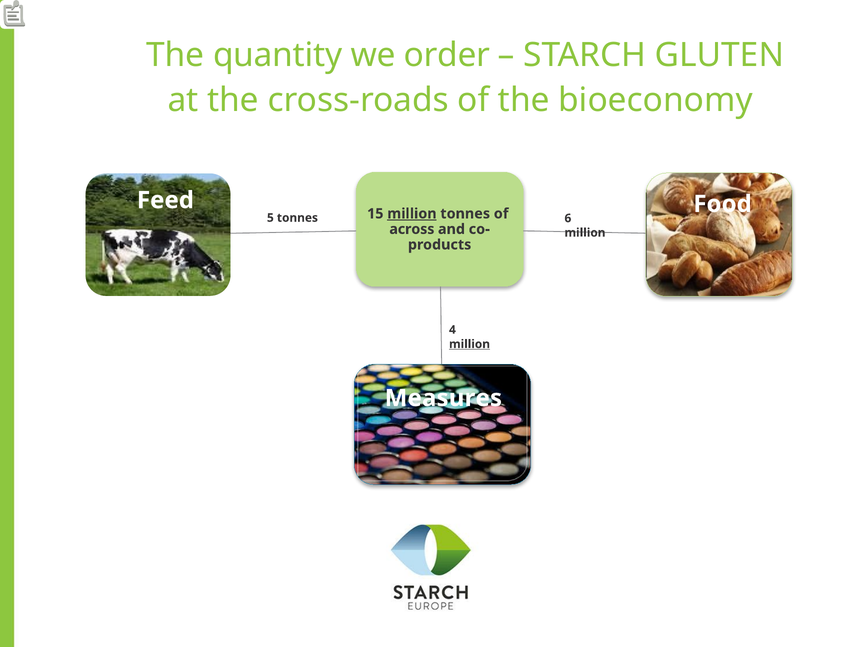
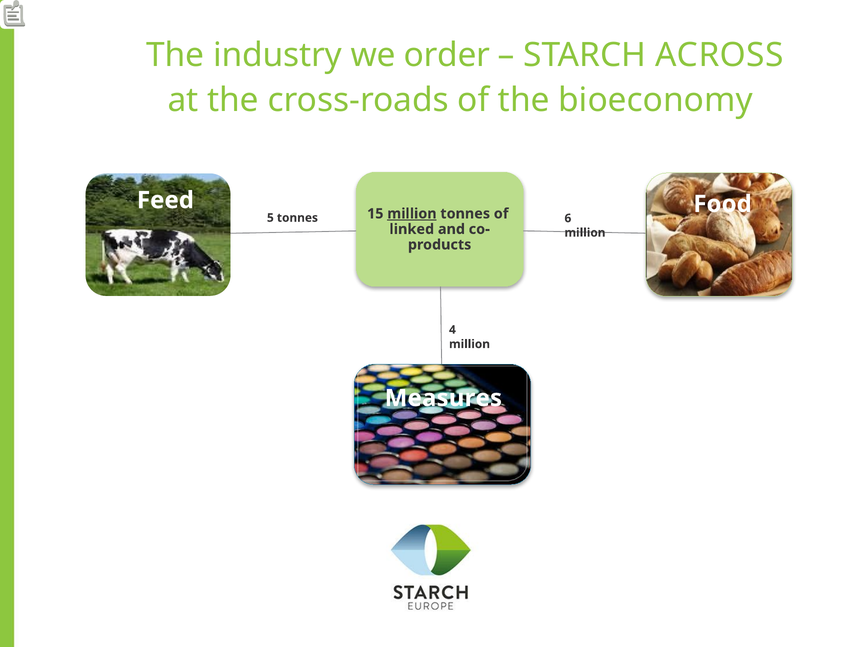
quantity: quantity -> industry
GLUTEN: GLUTEN -> ACROSS
across: across -> linked
million at (470, 344) underline: present -> none
